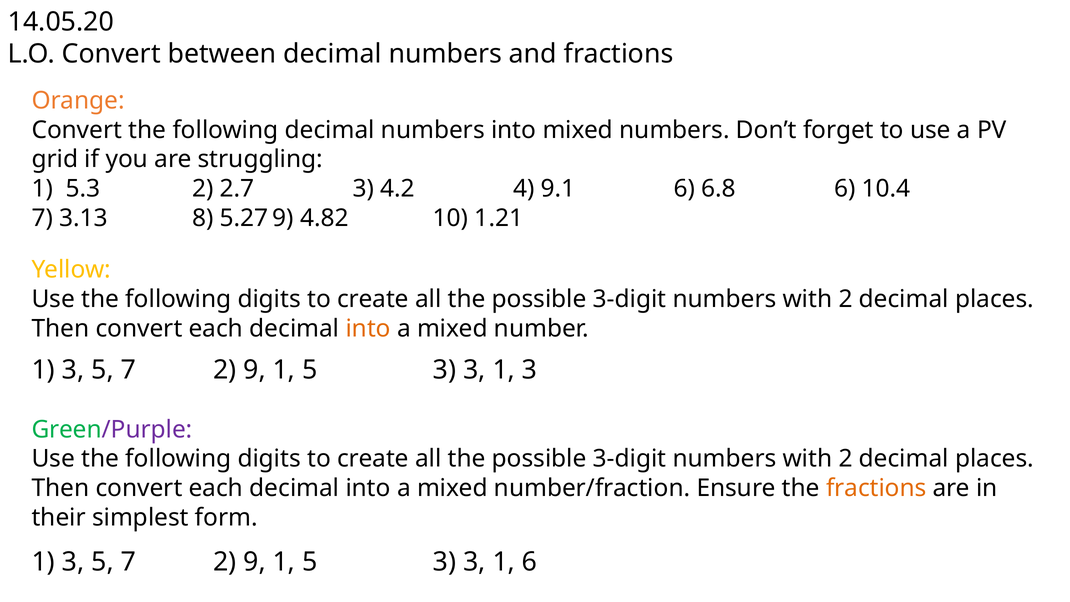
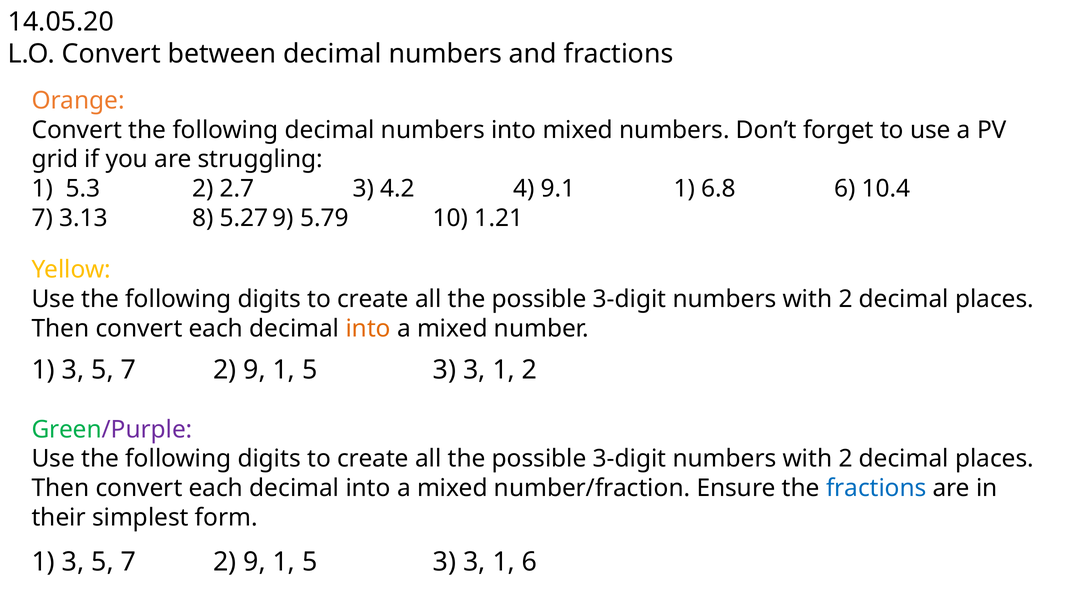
9.1 6: 6 -> 1
4.82: 4.82 -> 5.79
3 1 3: 3 -> 2
fractions at (876, 488) colour: orange -> blue
